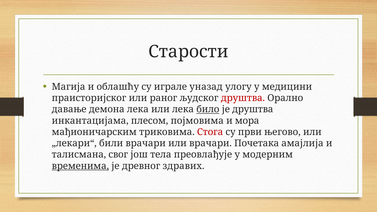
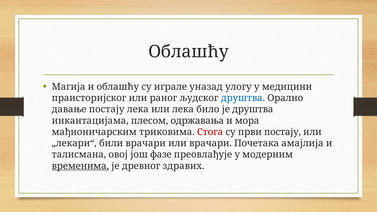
Старости at (188, 52): Старости -> Облашћу
друштва at (243, 98) colour: red -> blue
давање демона: демона -> постају
било underline: present -> none
појмовима: појмовима -> одржавања
први његово: његово -> постају
свог: свог -> овој
тела: тела -> фазе
